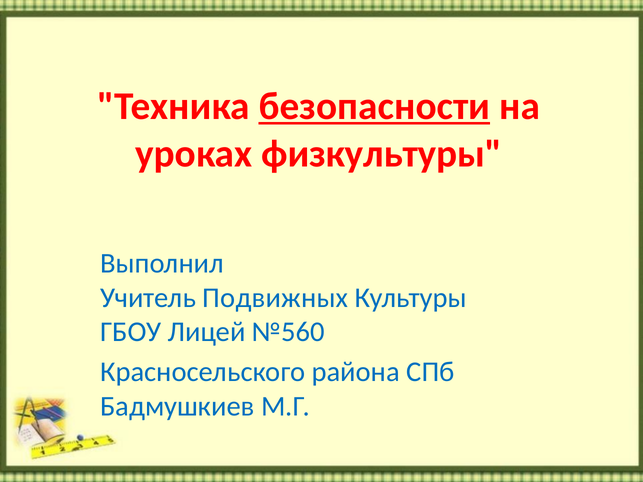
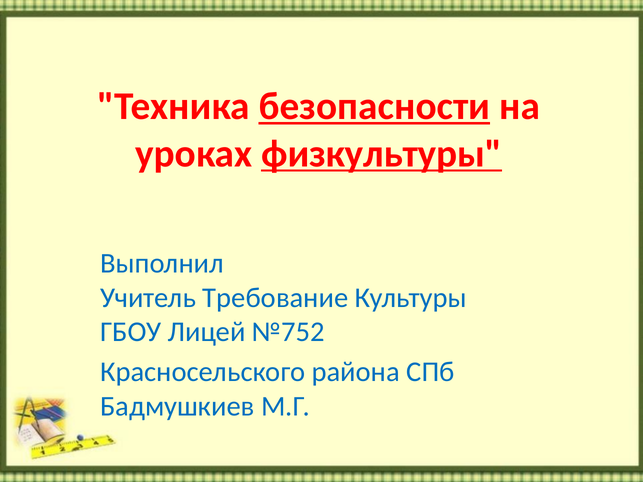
физкультуры underline: none -> present
Подвижных: Подвижных -> Требование
№560: №560 -> №752
